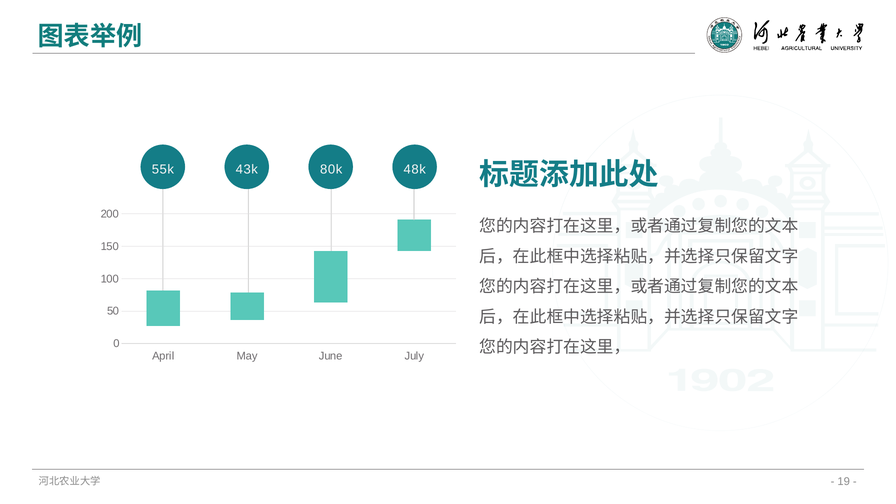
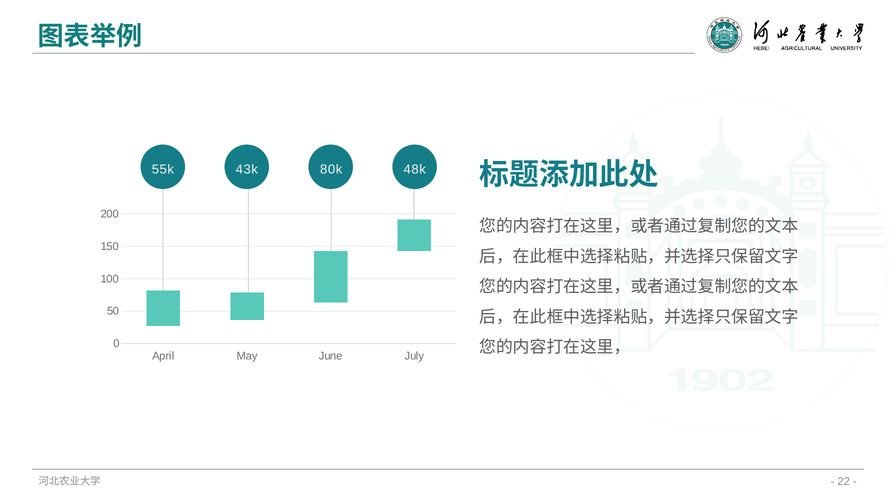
19: 19 -> 22
